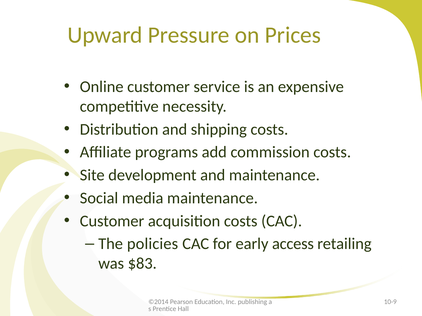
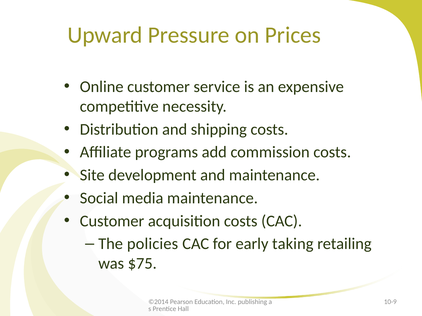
access: access -> taking
$83: $83 -> $75
